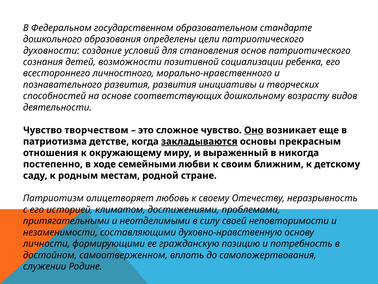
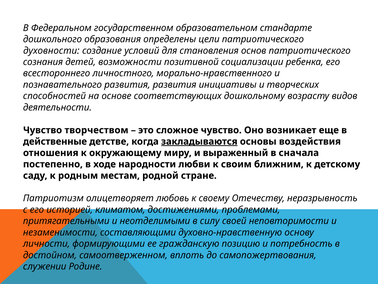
Оно underline: present -> none
патриотизма: патриотизма -> действенные
прекрасным: прекрасным -> воздействия
никогда: никогда -> сначала
семейными: семейными -> народности
